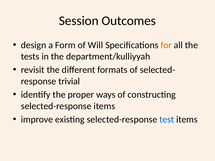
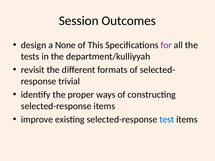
Form: Form -> None
Will: Will -> This
for colour: orange -> purple
